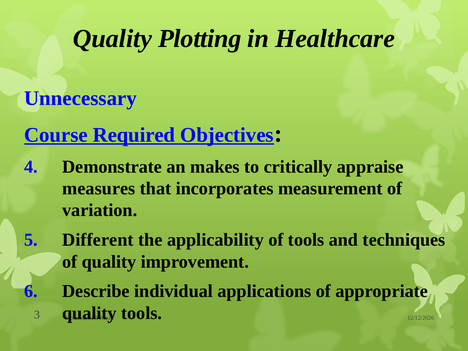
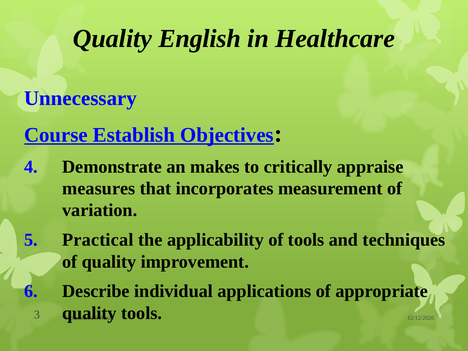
Plotting: Plotting -> English
Required: Required -> Establish
Different: Different -> Practical
